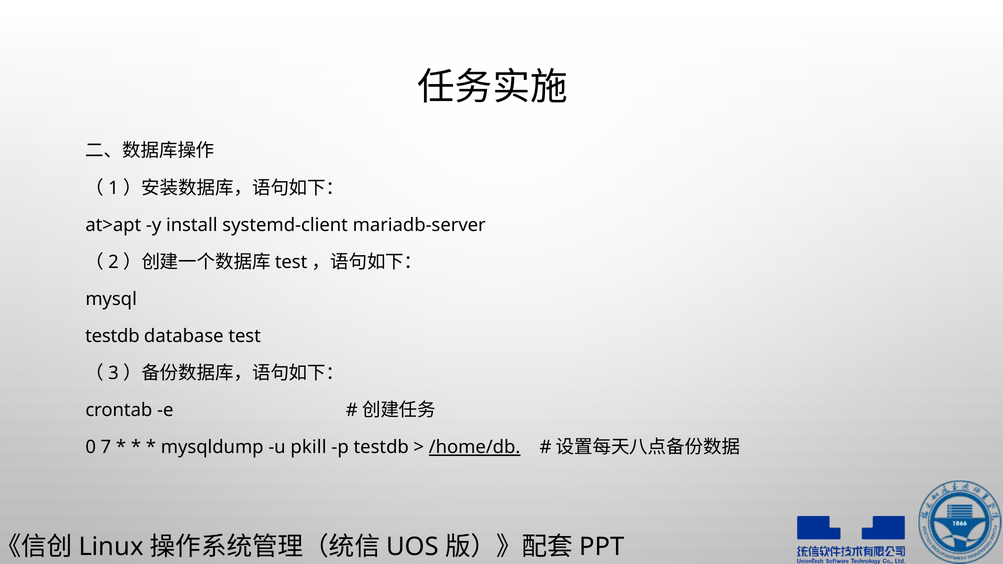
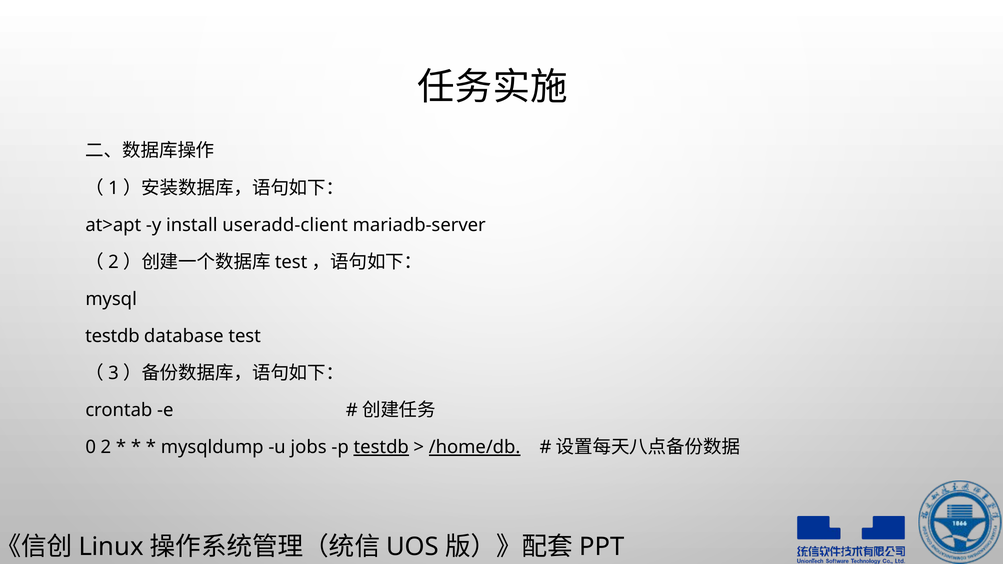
systemd-client: systemd-client -> useradd-client
7: 7 -> 2
pkill: pkill -> jobs
testdb at (381, 448) underline: none -> present
